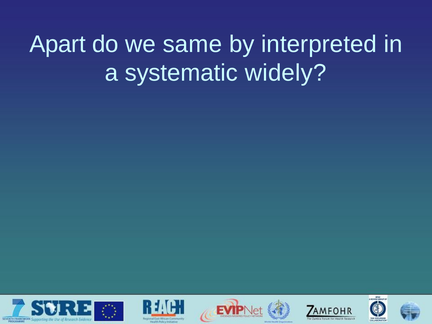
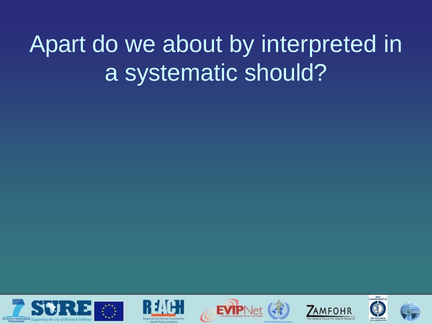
same: same -> about
widely: widely -> should
